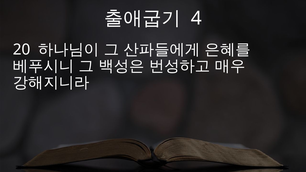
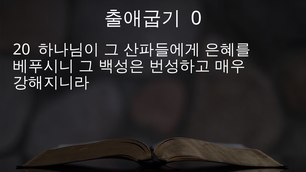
4: 4 -> 0
